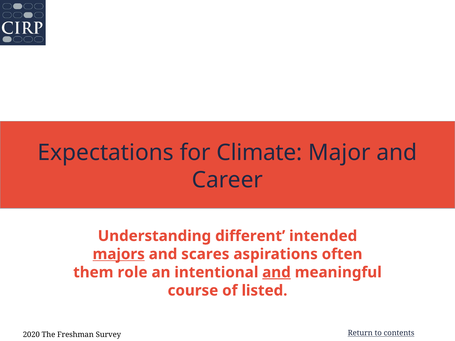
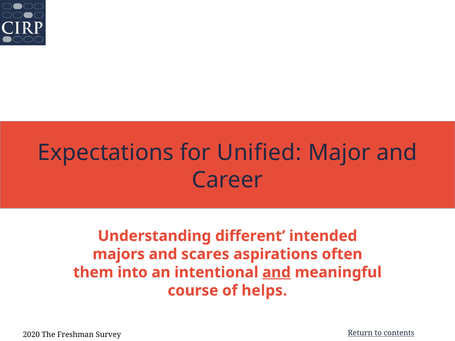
Climate: Climate -> Unified
majors underline: present -> none
role: role -> into
listed: listed -> helps
